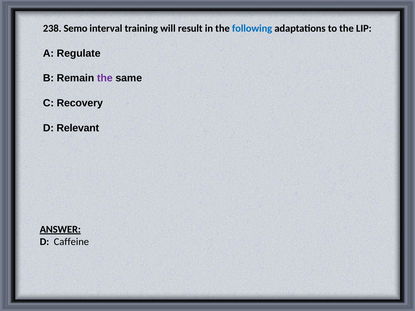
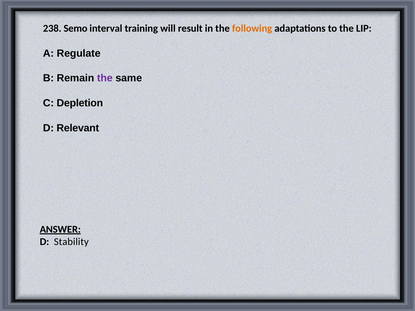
following colour: blue -> orange
Recovery: Recovery -> Depletion
Caffeine: Caffeine -> Stability
